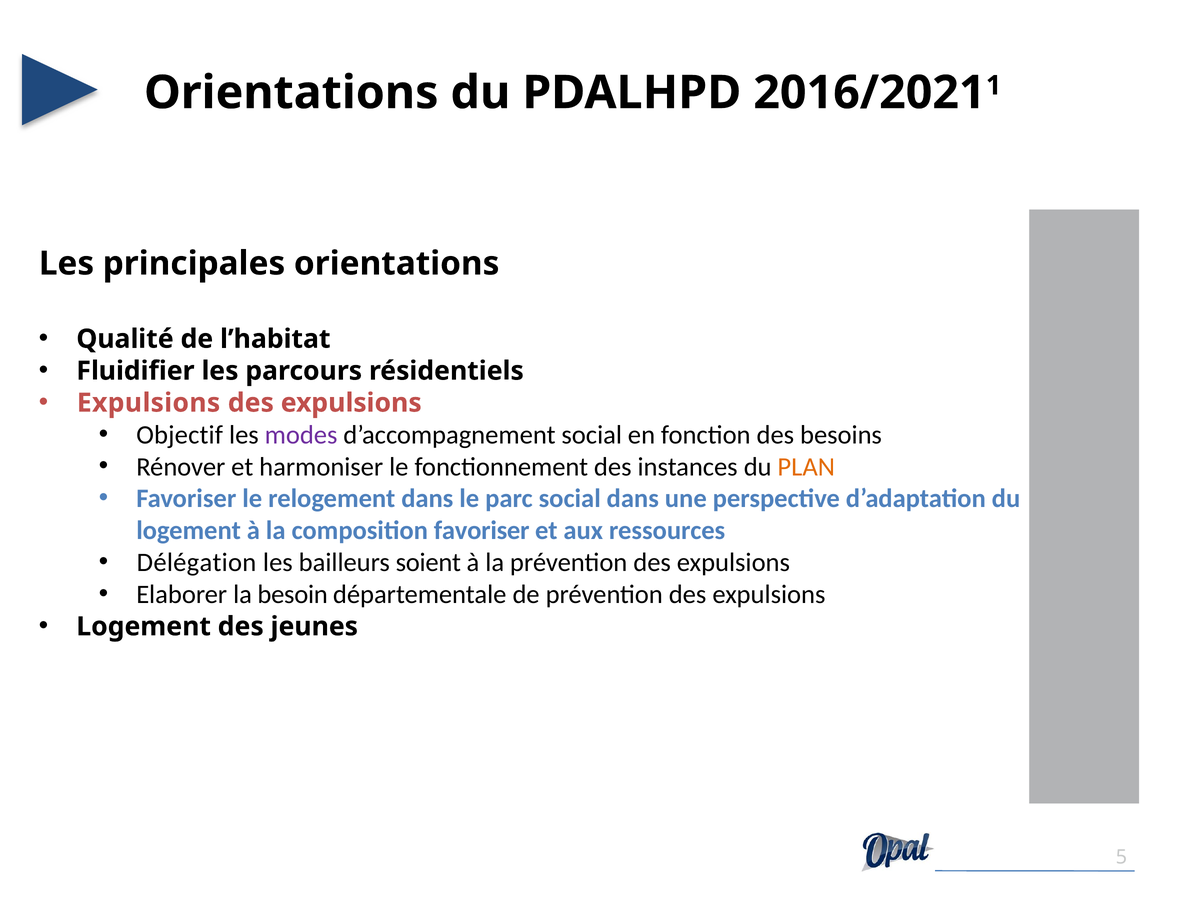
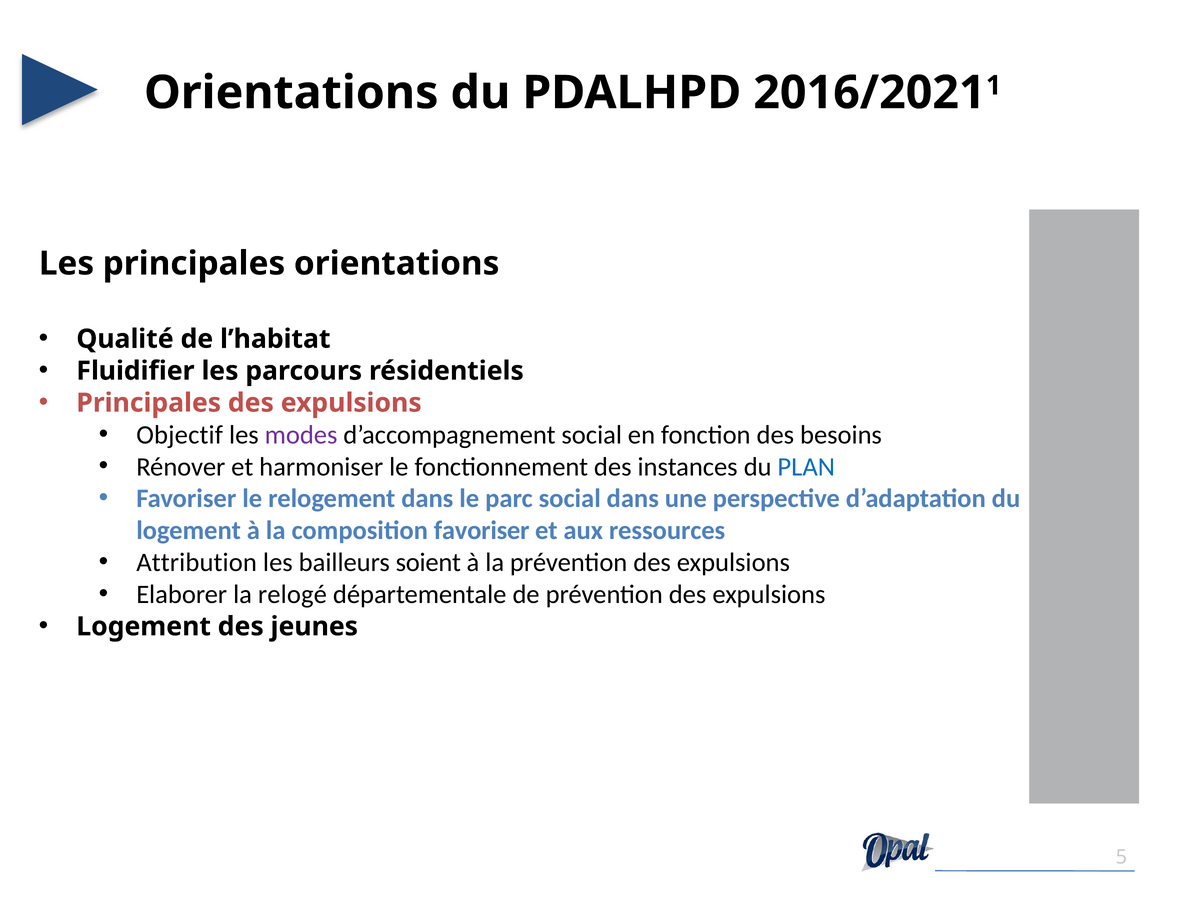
Expulsions at (149, 403): Expulsions -> Principales
PLAN colour: orange -> blue
Délégation: Délégation -> Attribution
besoin: besoin -> relogé
